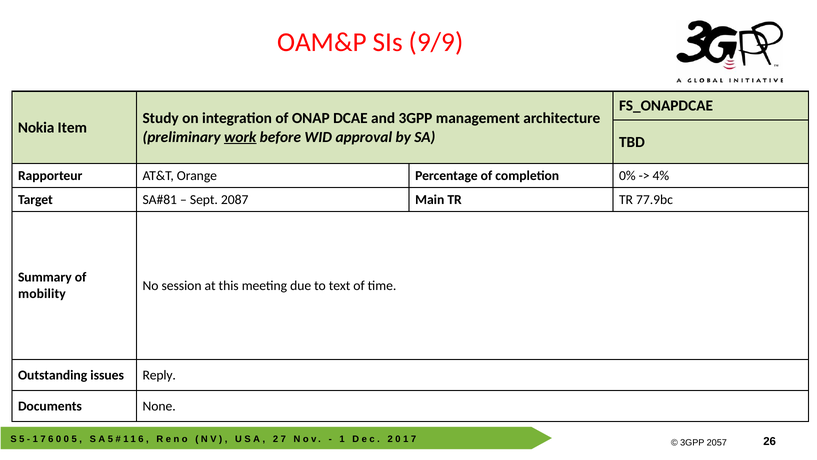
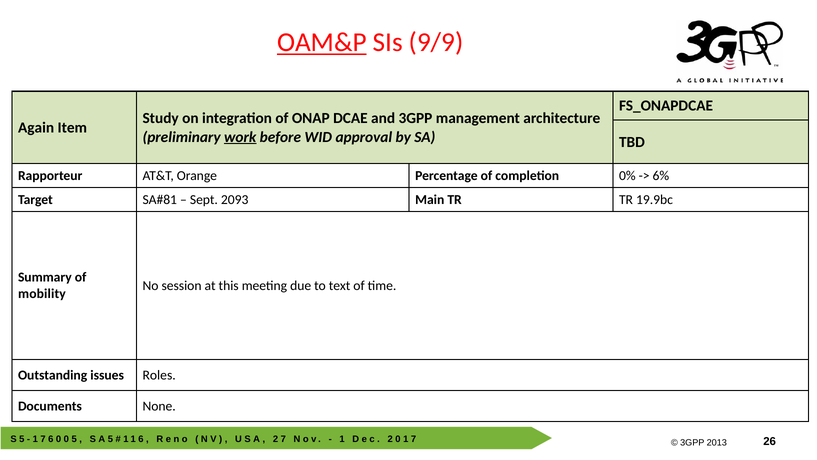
OAM&P underline: none -> present
Nokia: Nokia -> Again
4%: 4% -> 6%
2087: 2087 -> 2093
77.9bc: 77.9bc -> 19.9bc
Reply: Reply -> Roles
2057: 2057 -> 2013
